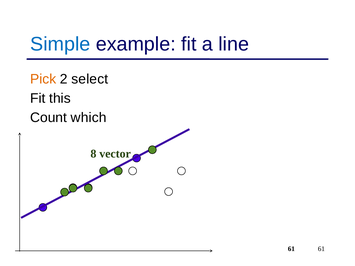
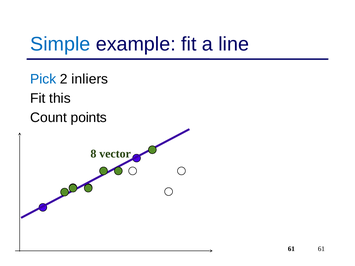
Pick colour: orange -> blue
select: select -> inliers
which: which -> points
